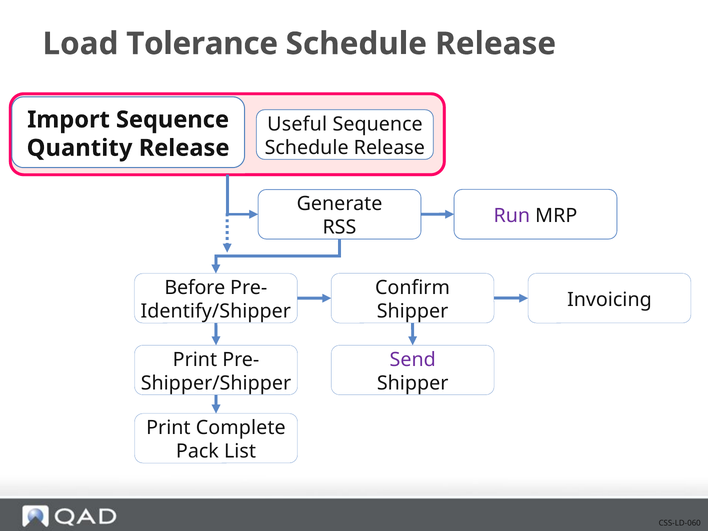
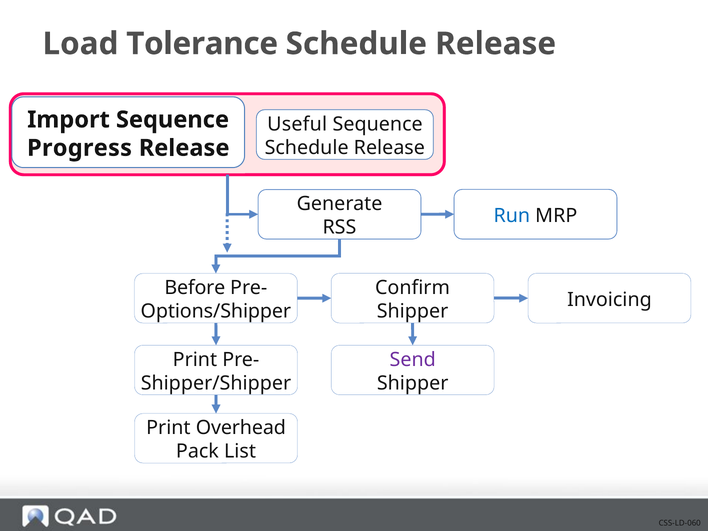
Quantity: Quantity -> Progress
Run colour: purple -> blue
Identify/Shipper: Identify/Shipper -> Options/Shipper
Complete: Complete -> Overhead
